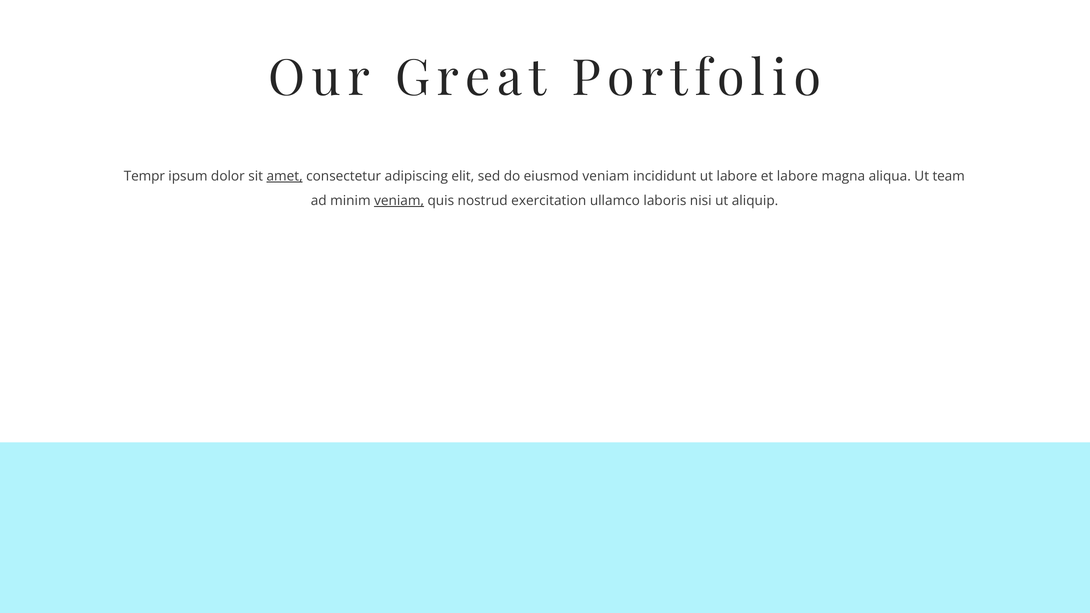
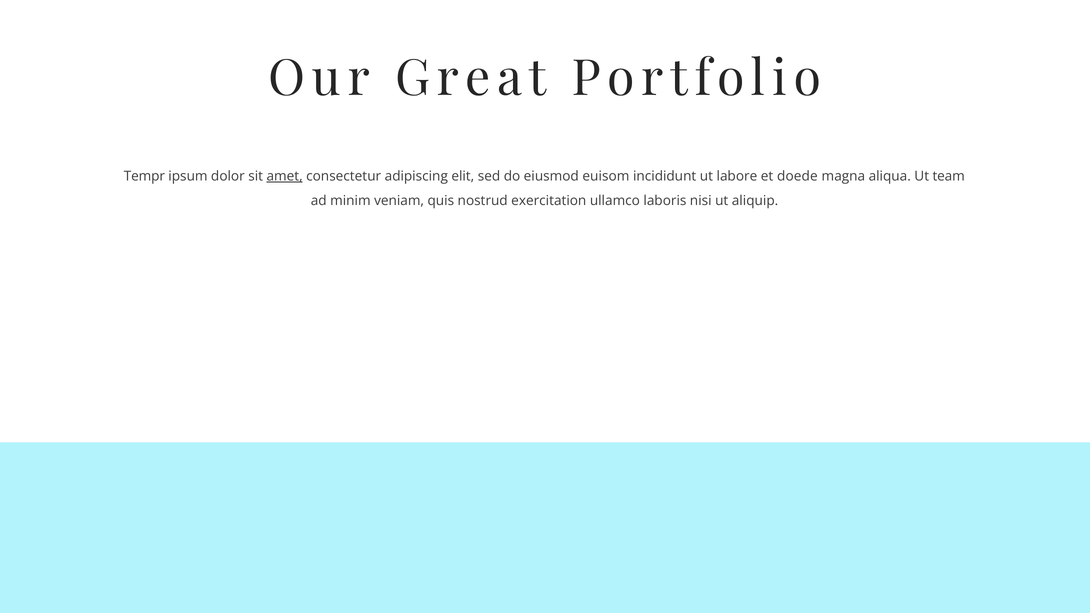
eiusmod veniam: veniam -> euisom
et labore: labore -> doede
veniam at (399, 201) underline: present -> none
